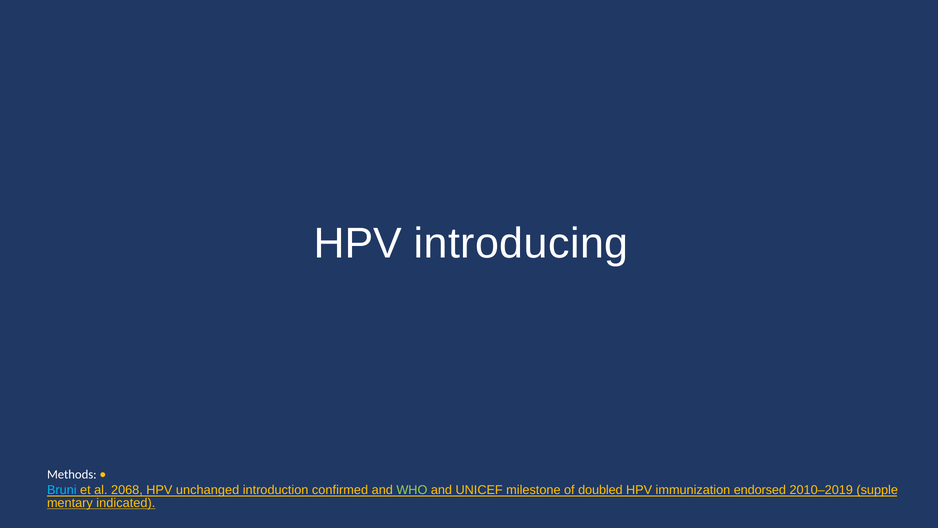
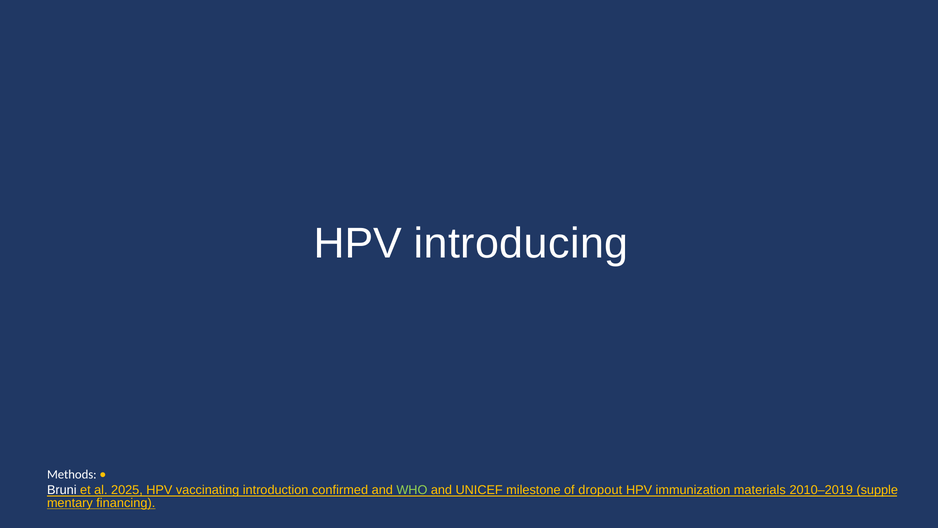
Bruni colour: light blue -> white
2068: 2068 -> 2025
unchanged: unchanged -> vaccinating
doubled: doubled -> dropout
endorsed: endorsed -> materials
indicated: indicated -> financing
